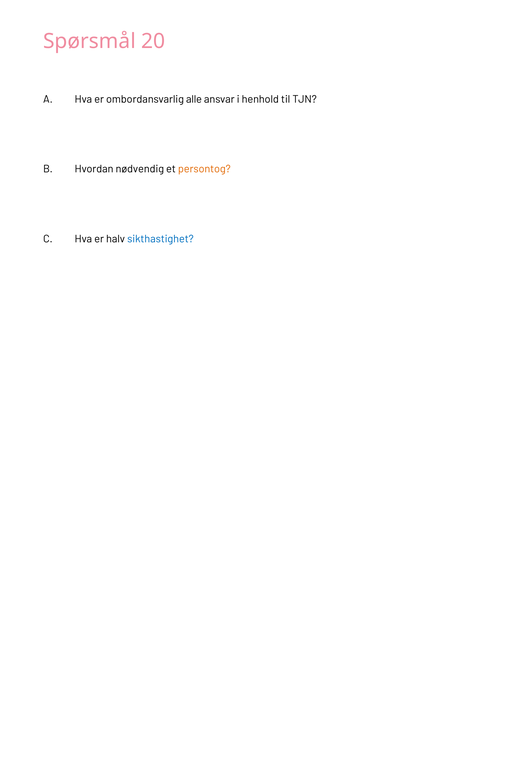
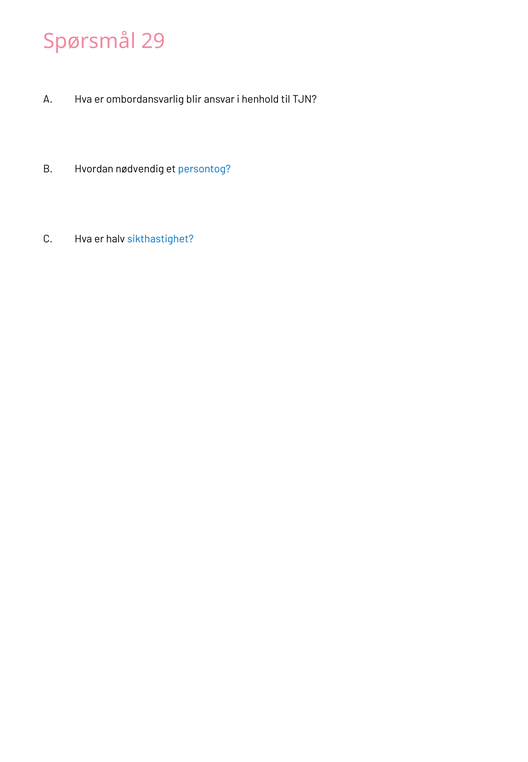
20: 20 -> 29
alle: alle -> blir
persontog colour: orange -> blue
